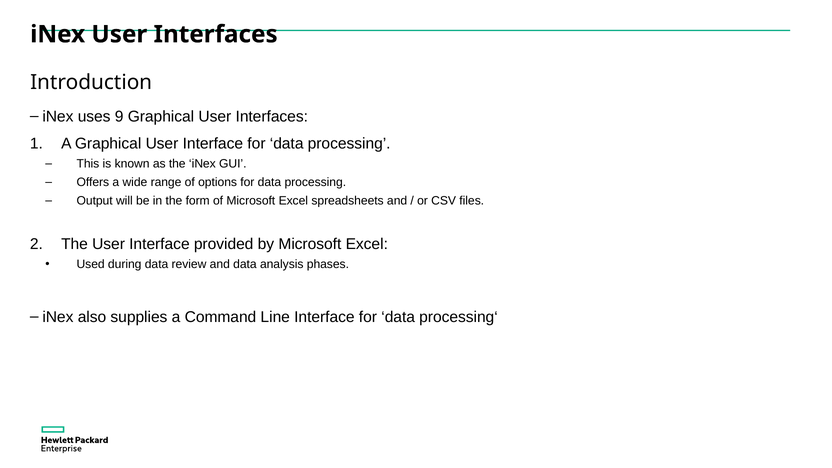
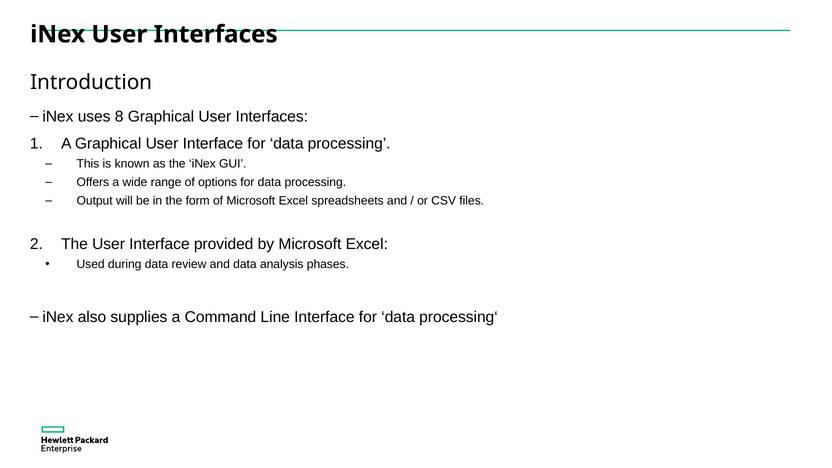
9: 9 -> 8
